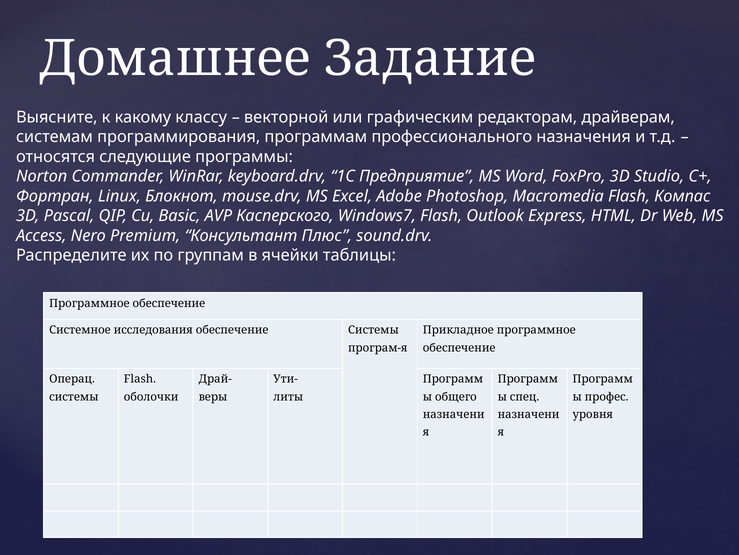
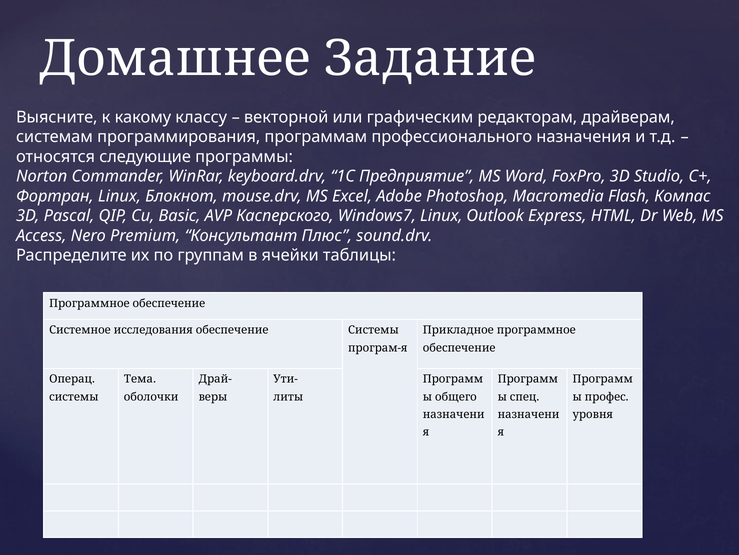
Windows7 Flash: Flash -> Linux
Flash at (140, 379): Flash -> Тема
